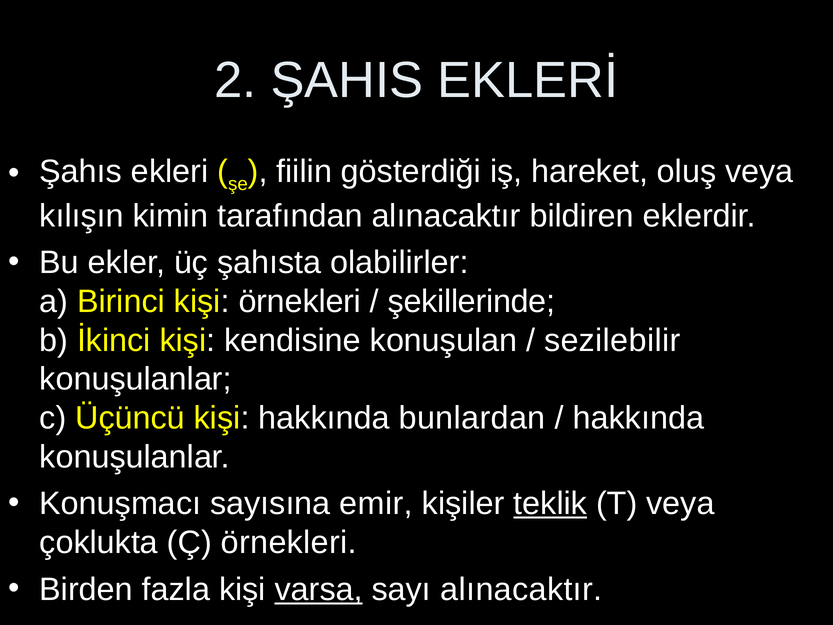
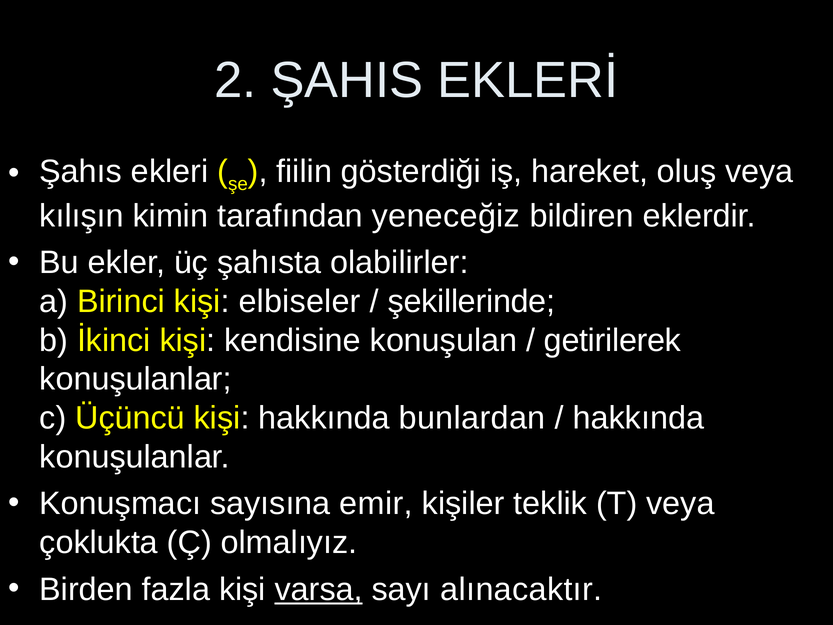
tarafından alınacaktır: alınacaktır -> yeneceğiz
kişi örnekleri: örnekleri -> elbiseler
sezilebilir: sezilebilir -> getirilerek
teklik underline: present -> none
Ç örnekleri: örnekleri -> olmalıyız
